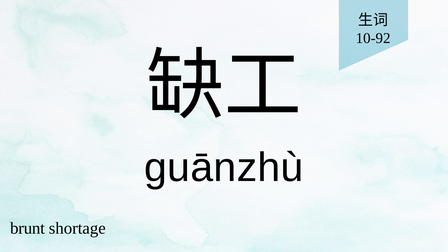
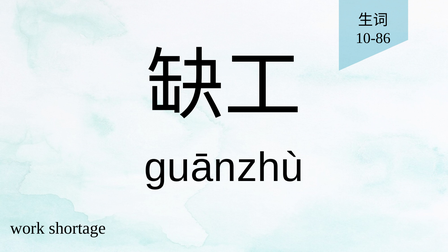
10-92: 10-92 -> 10-86
brunt: brunt -> work
